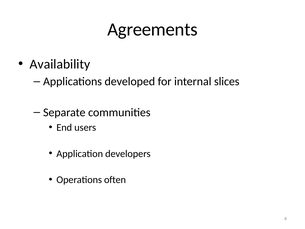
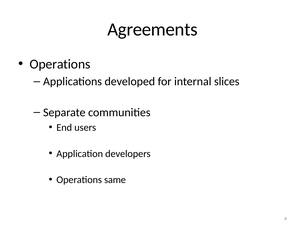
Availability at (60, 64): Availability -> Operations
often: often -> same
